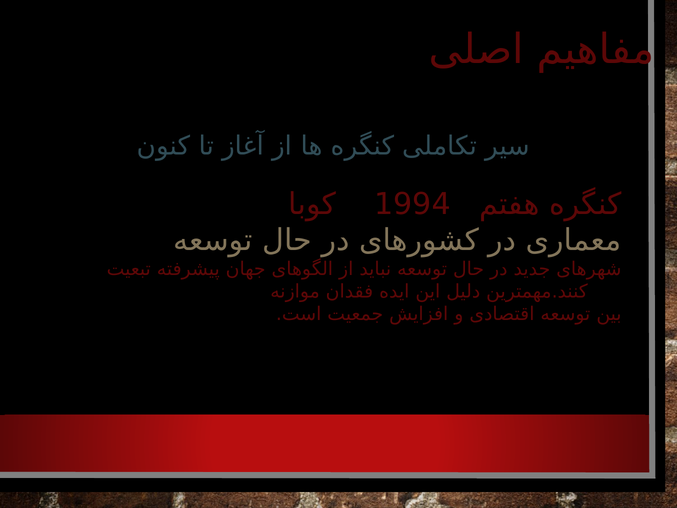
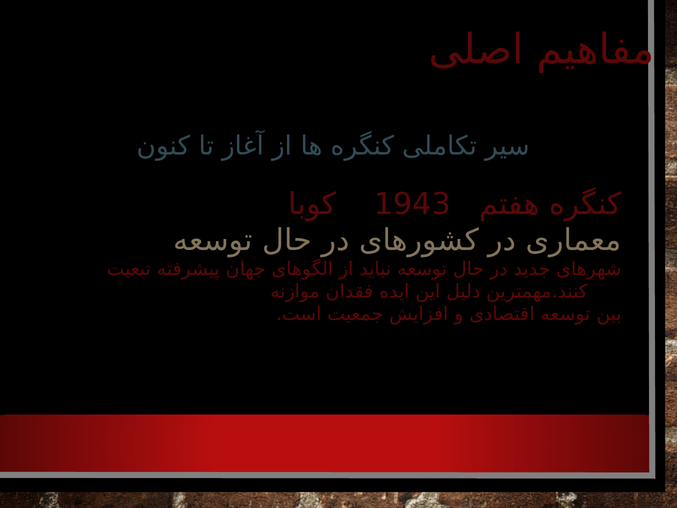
1994: 1994 -> 1943
